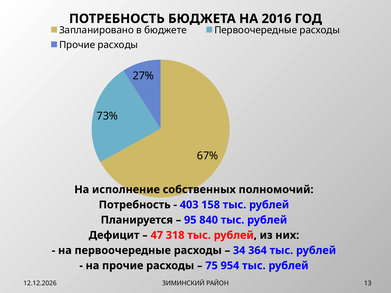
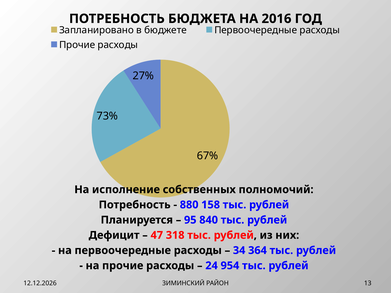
403: 403 -> 880
75: 75 -> 24
